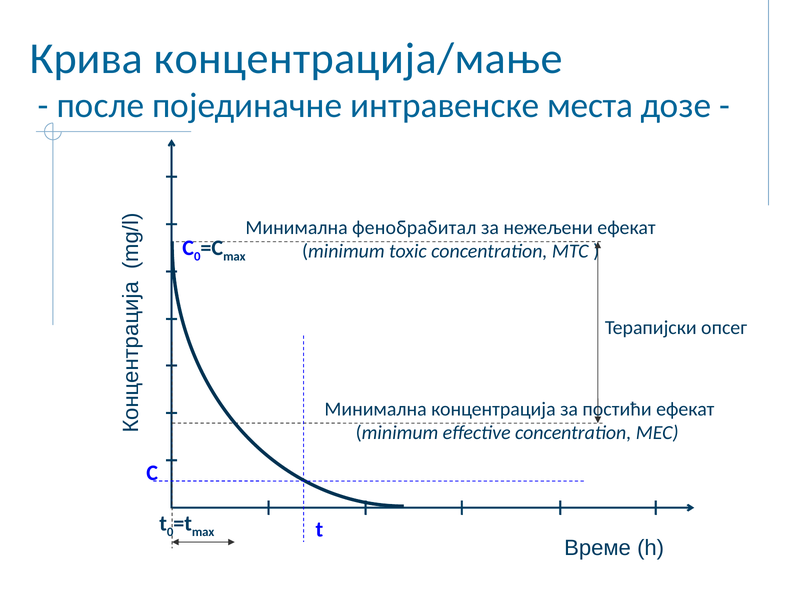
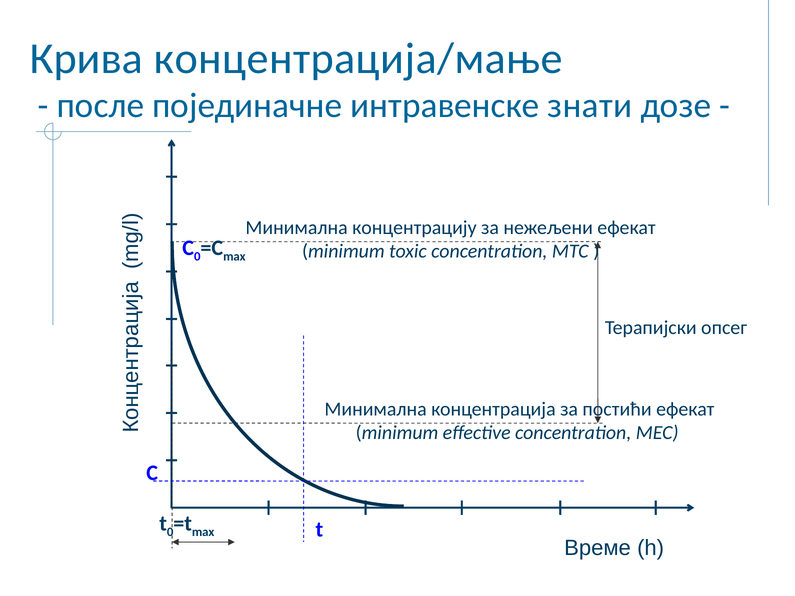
места: места -> знати
фенобрабитал: фенобрабитал -> концентрацију
